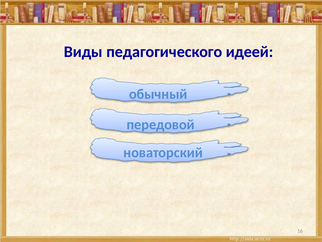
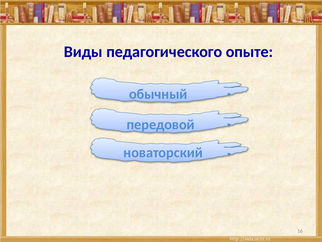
идеей: идеей -> опыте
